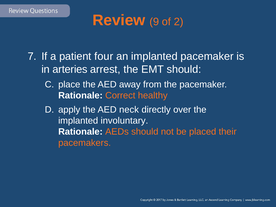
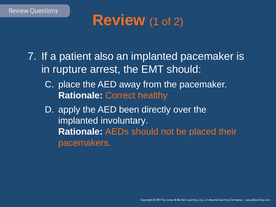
9: 9 -> 1
four: four -> also
arteries: arteries -> rupture
neck: neck -> been
